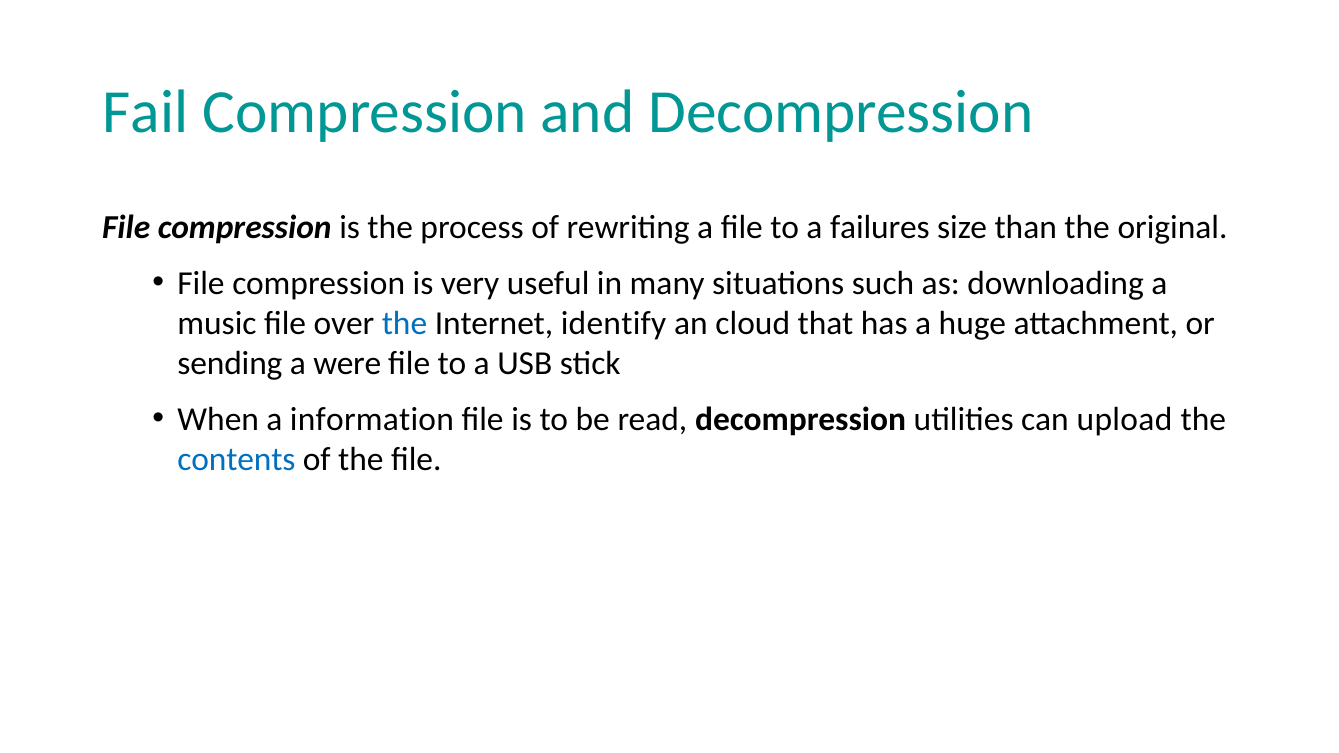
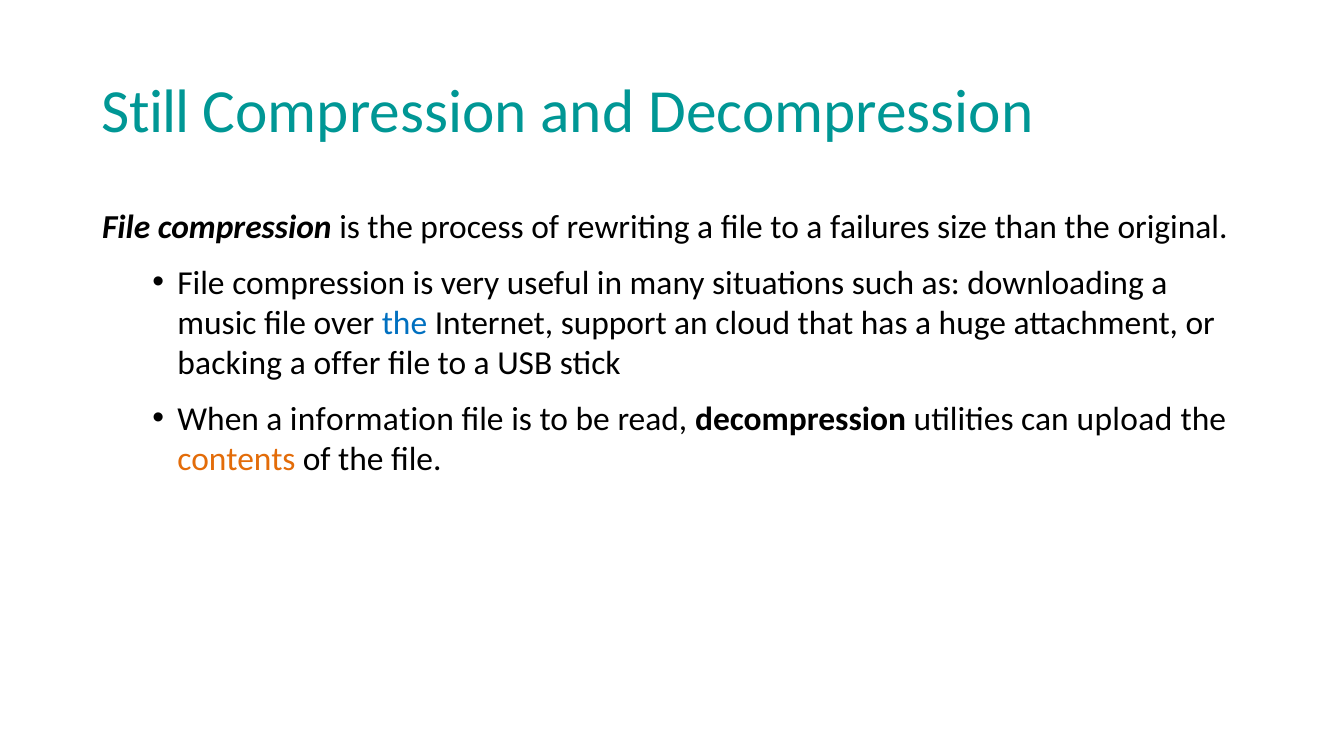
Fail: Fail -> Still
identify: identify -> support
sending: sending -> backing
were: were -> offer
contents colour: blue -> orange
